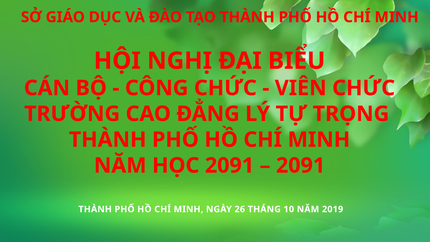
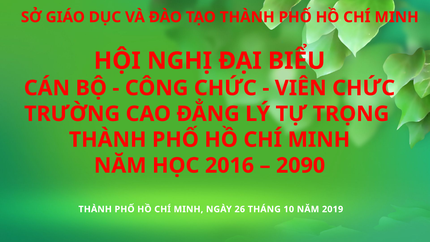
HỌC 2091: 2091 -> 2016
2091 at (301, 165): 2091 -> 2090
